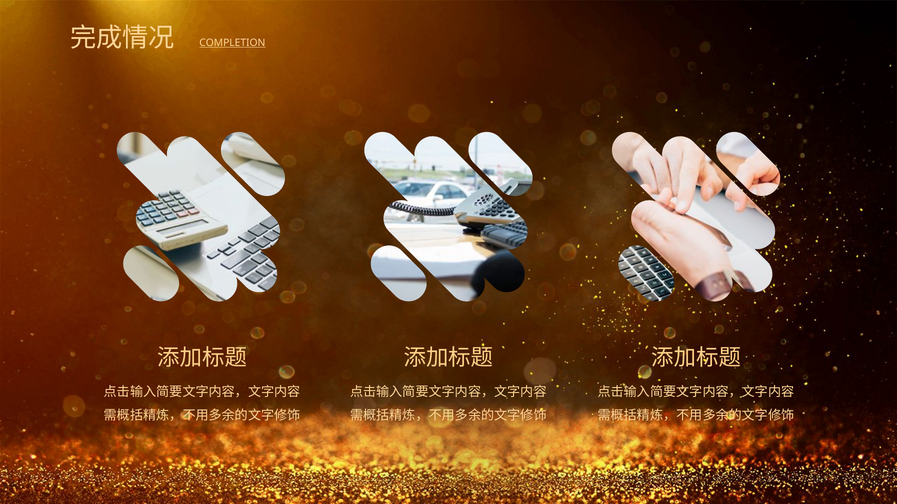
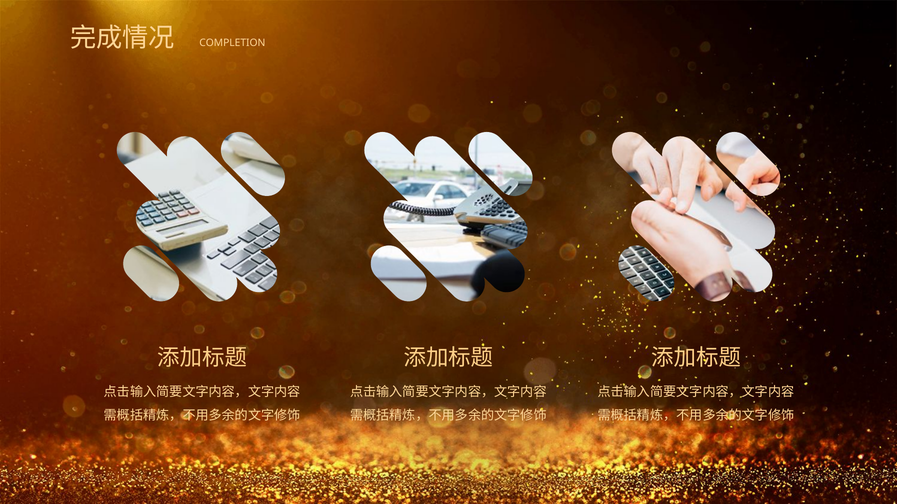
COMPLETION underline: present -> none
